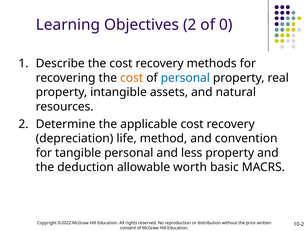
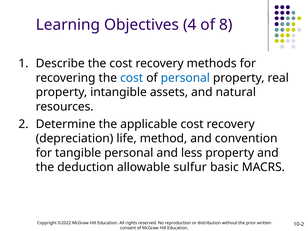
Objectives 2: 2 -> 4
0: 0 -> 8
cost at (132, 78) colour: orange -> blue
worth: worth -> sulfur
